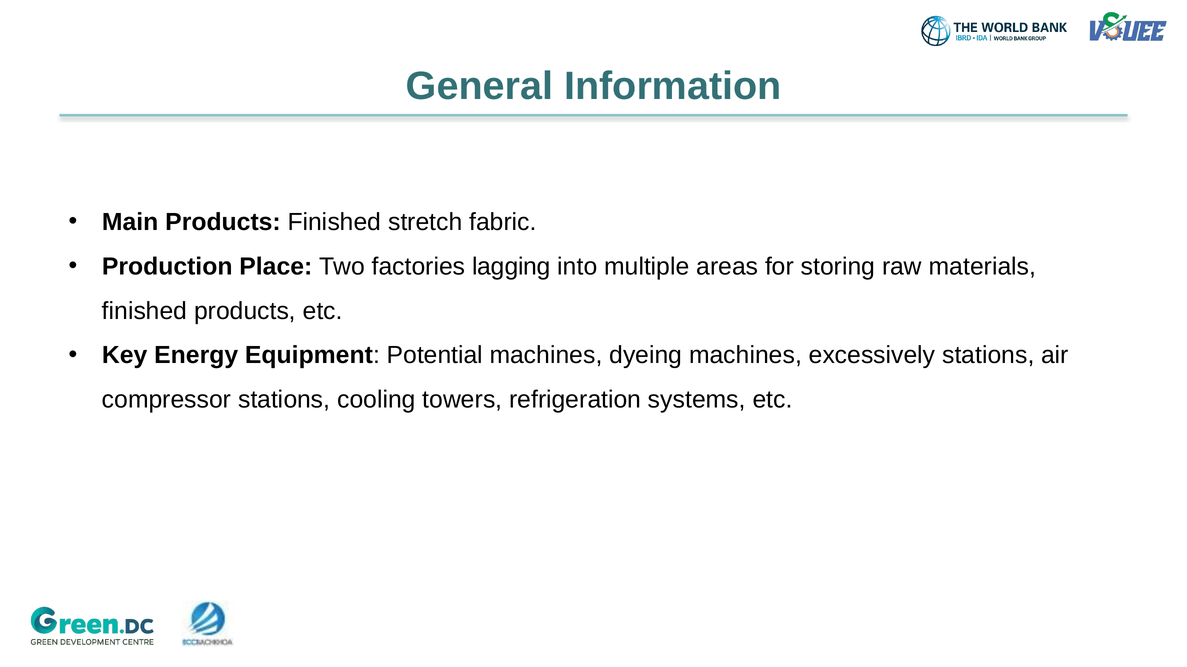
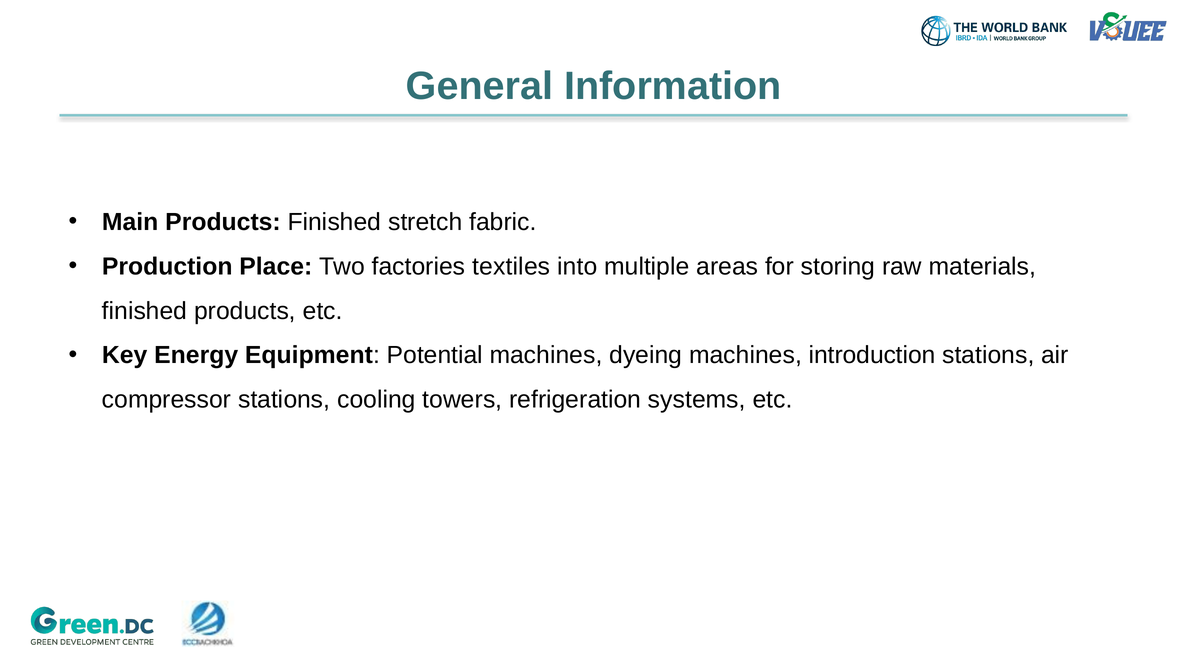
lagging: lagging -> textiles
excessively: excessively -> introduction
